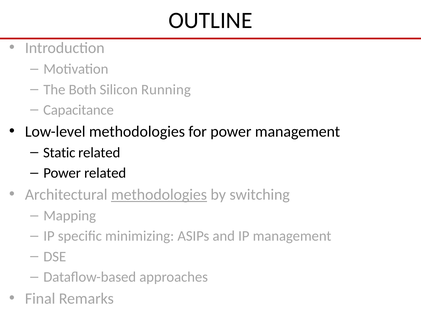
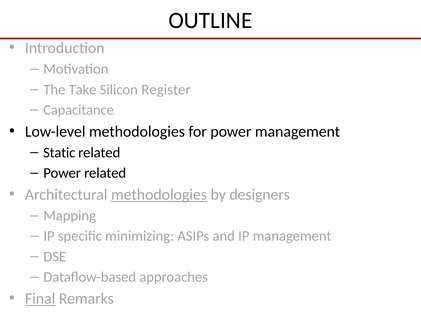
Both: Both -> Take
Running: Running -> Register
switching: switching -> designers
Final underline: none -> present
